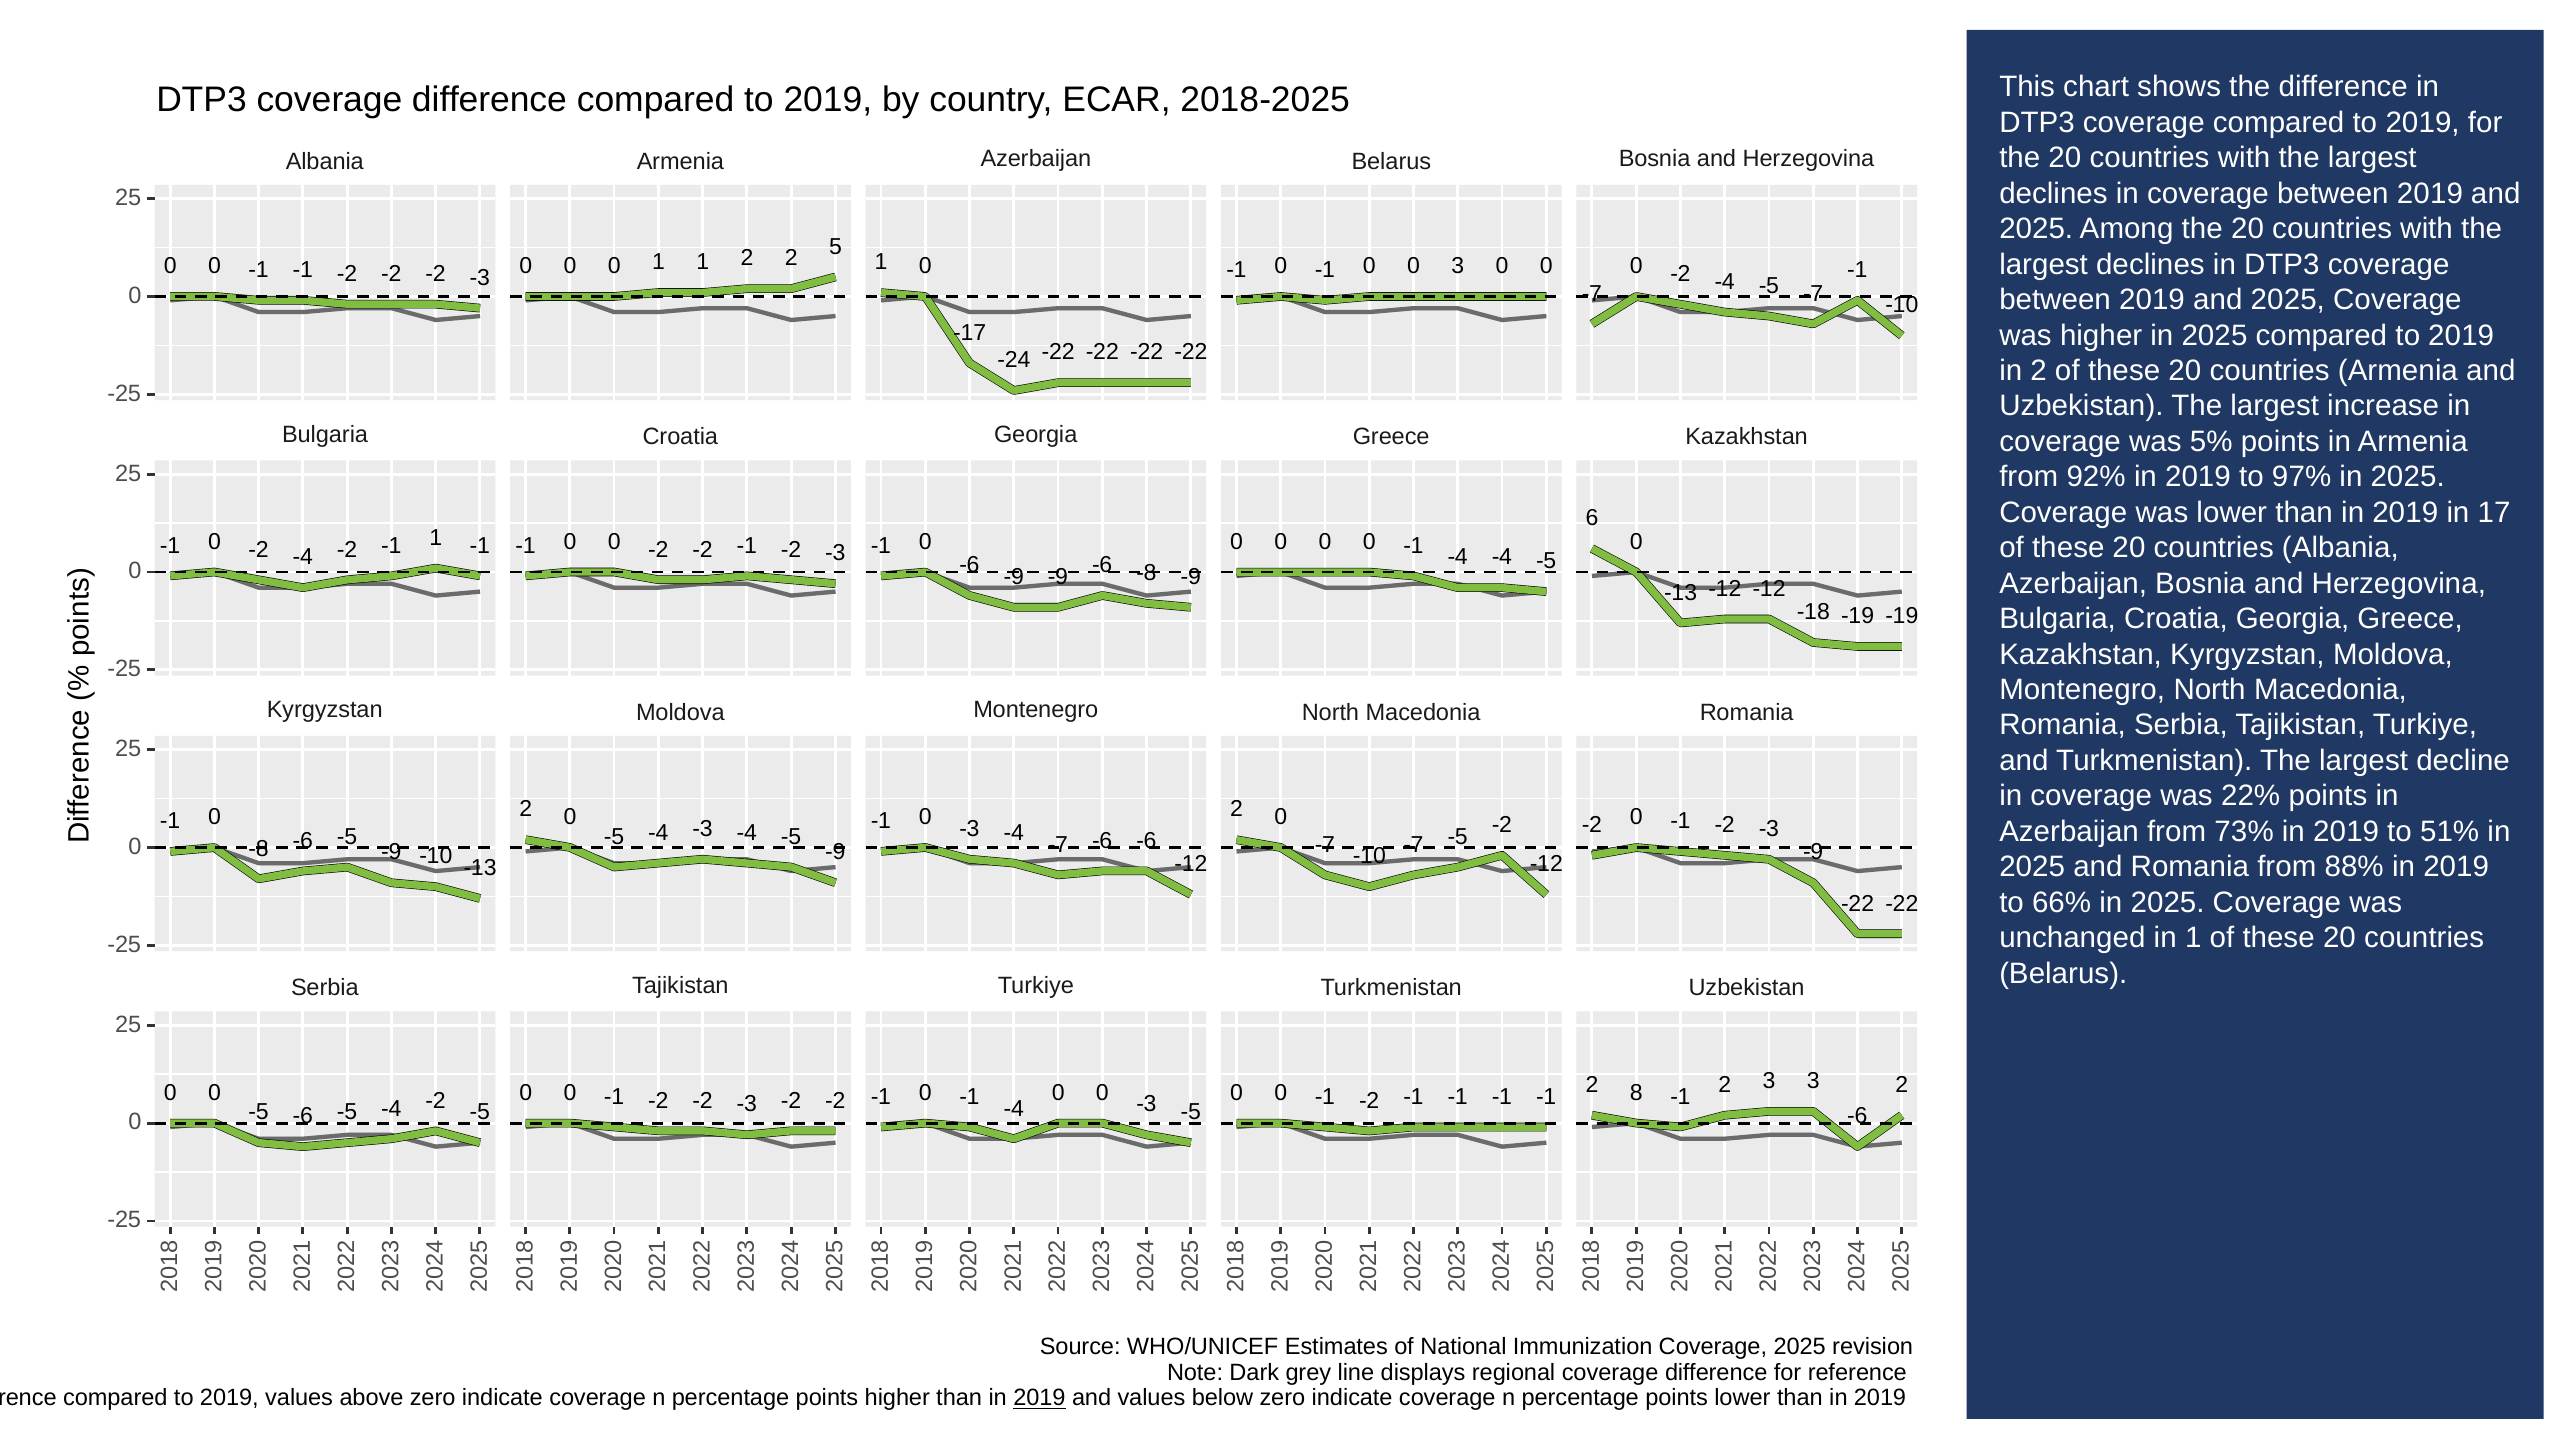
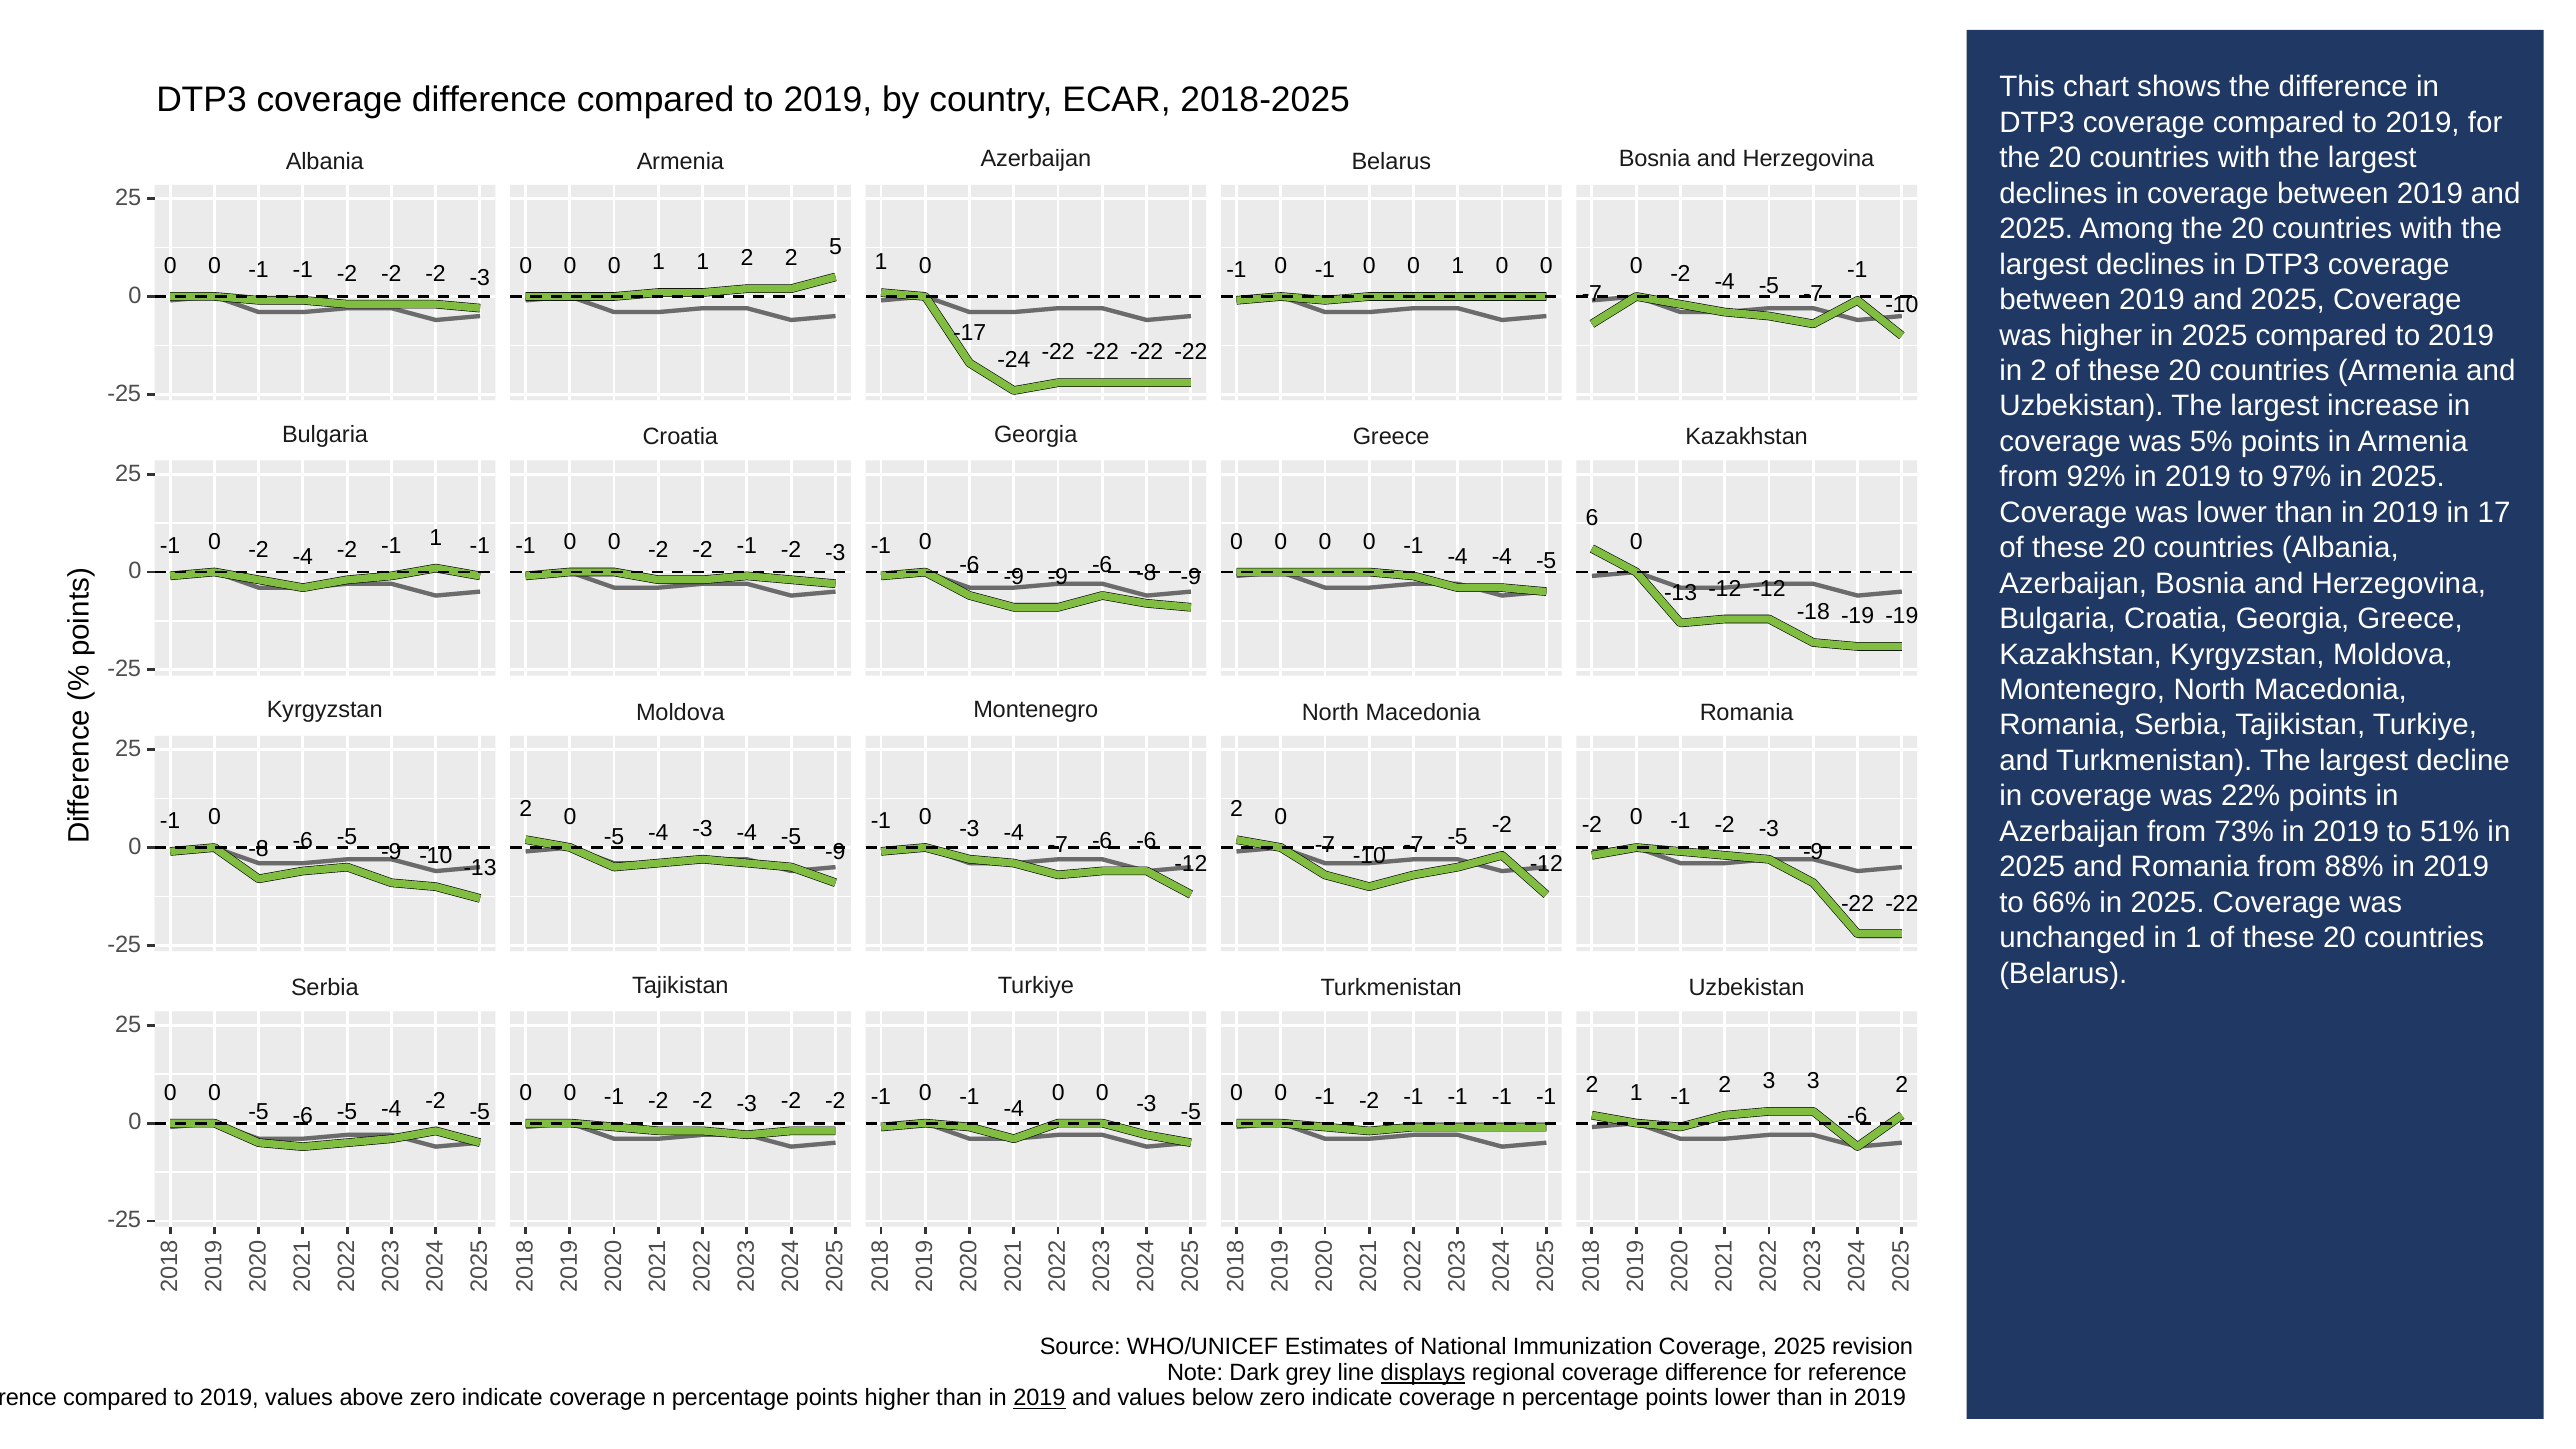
-1 0 0 3: 3 -> 1
8 at (1636, 1093): 8 -> 1
displays underline: none -> present
